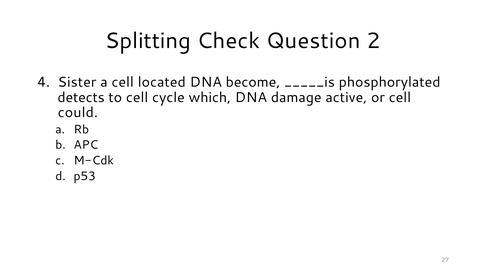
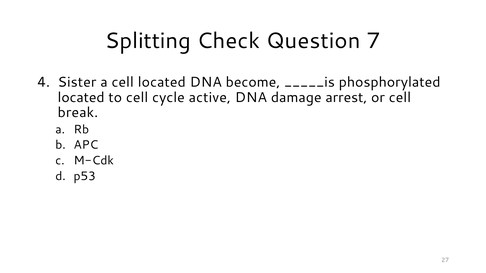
2: 2 -> 7
detects at (81, 97): detects -> located
which: which -> active
active: active -> arrest
could: could -> break
